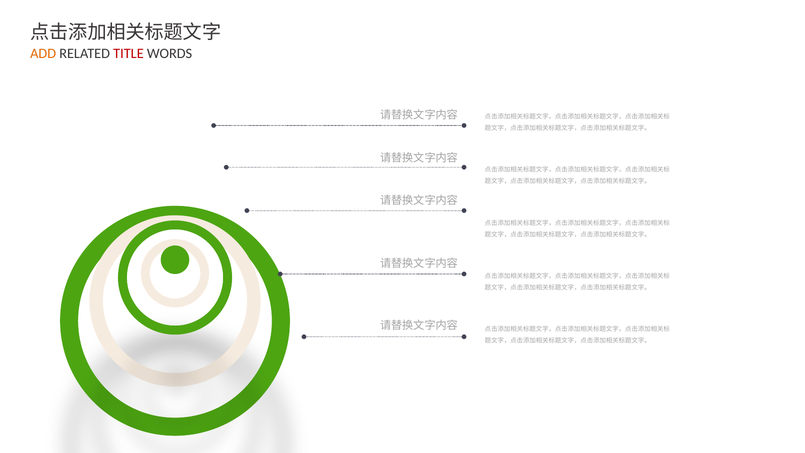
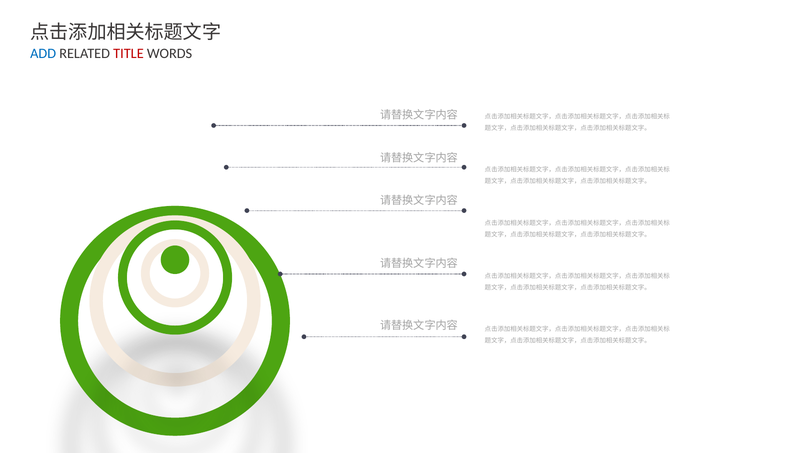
ADD colour: orange -> blue
